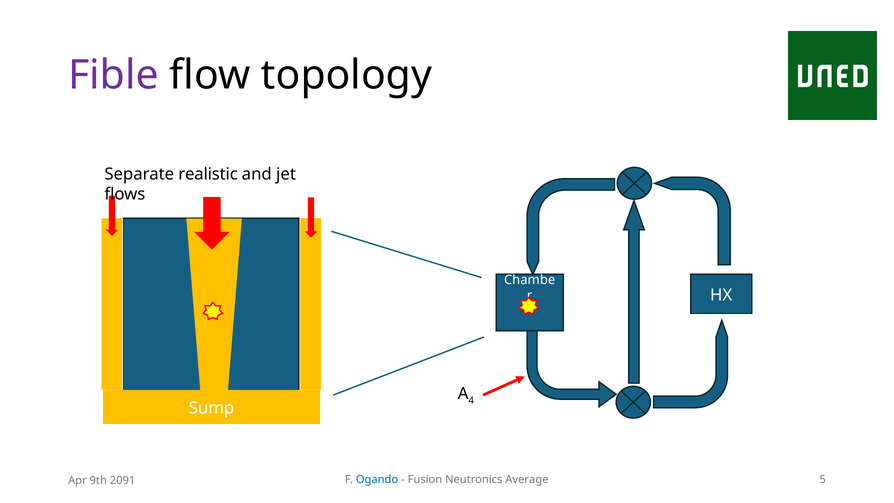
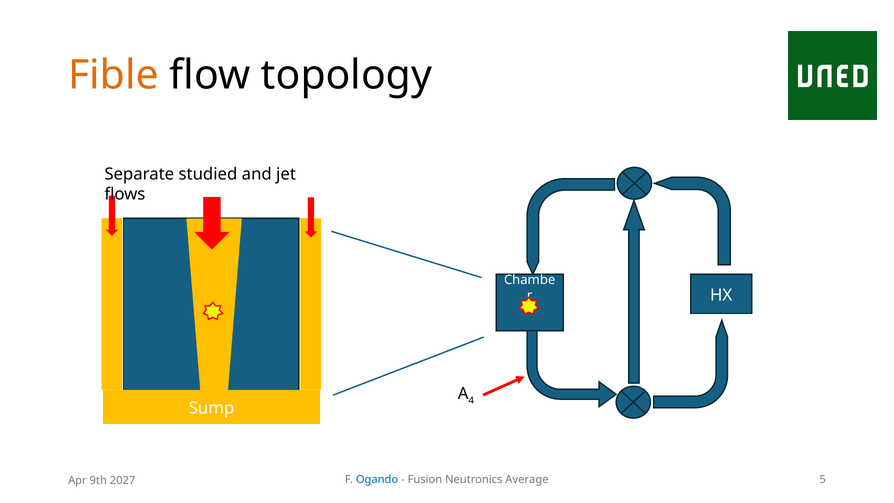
Fible colour: purple -> orange
realistic: realistic -> studied
2091: 2091 -> 2027
